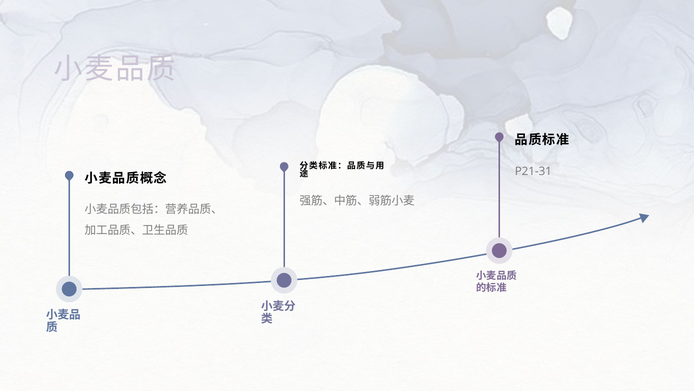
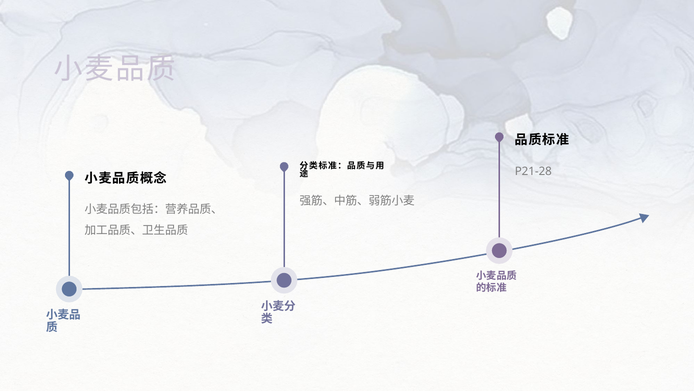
P21-31: P21-31 -> P21-28
